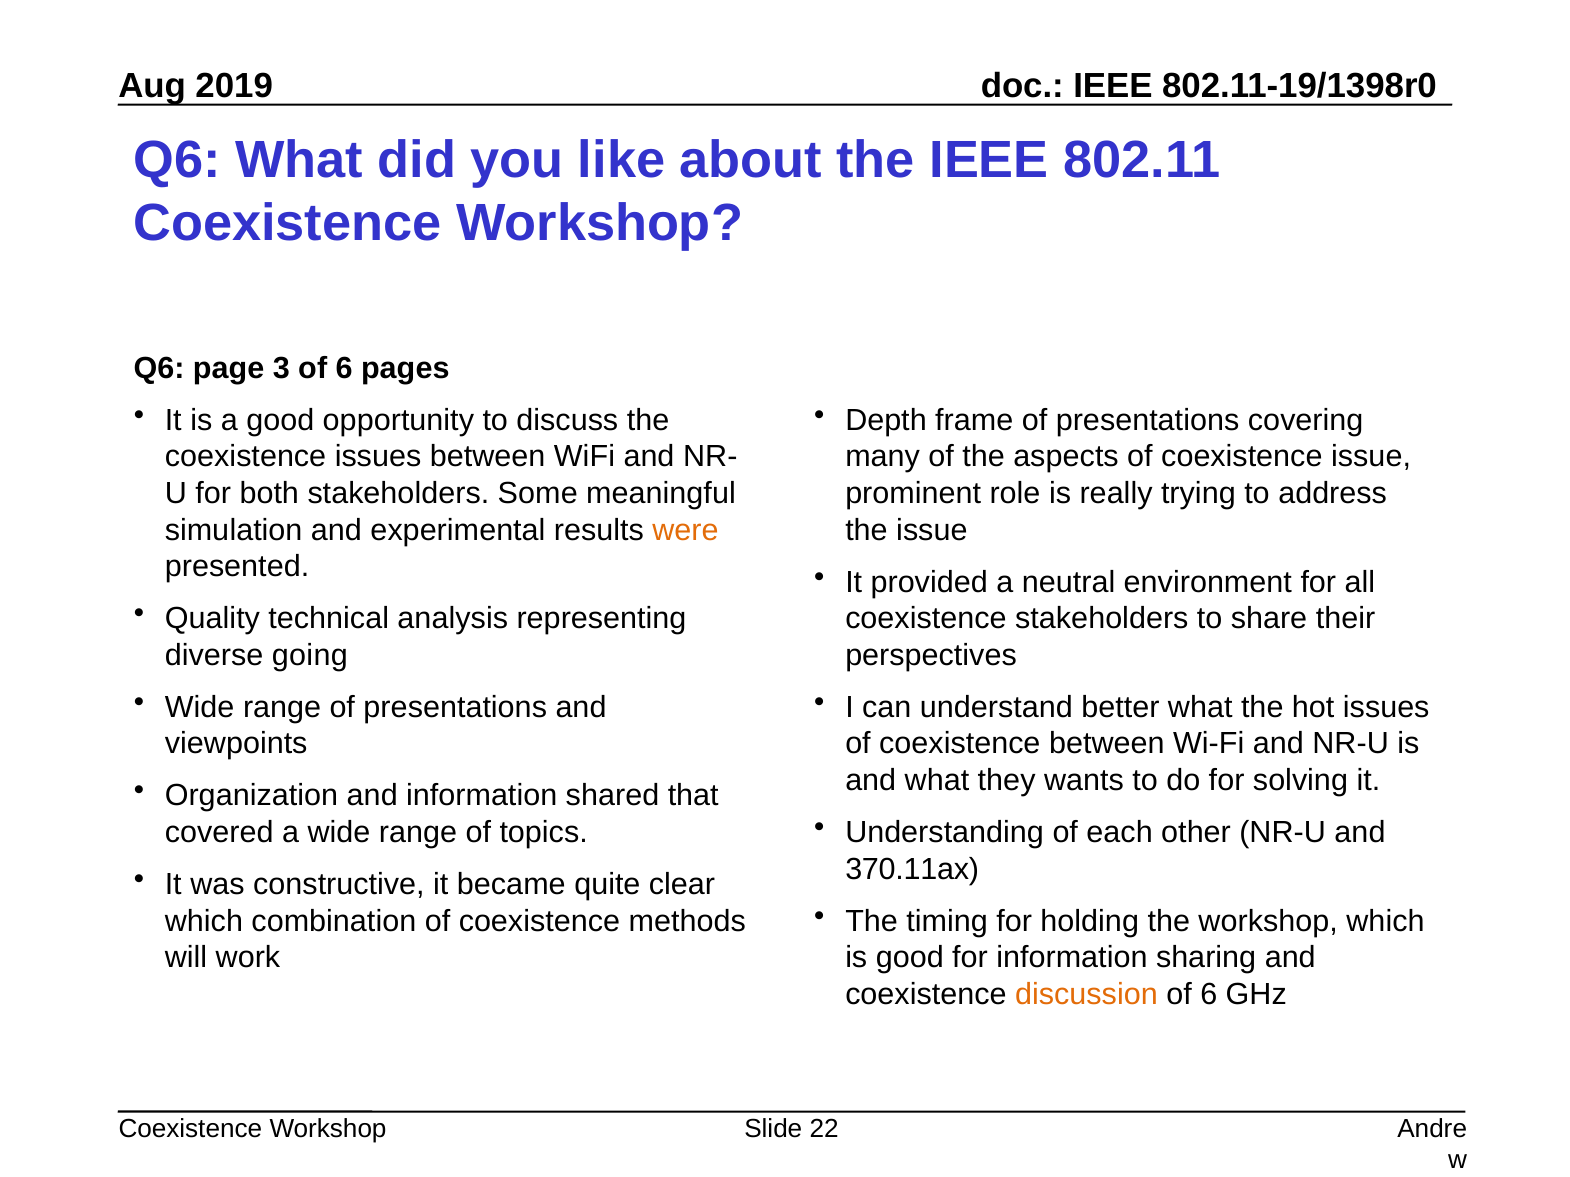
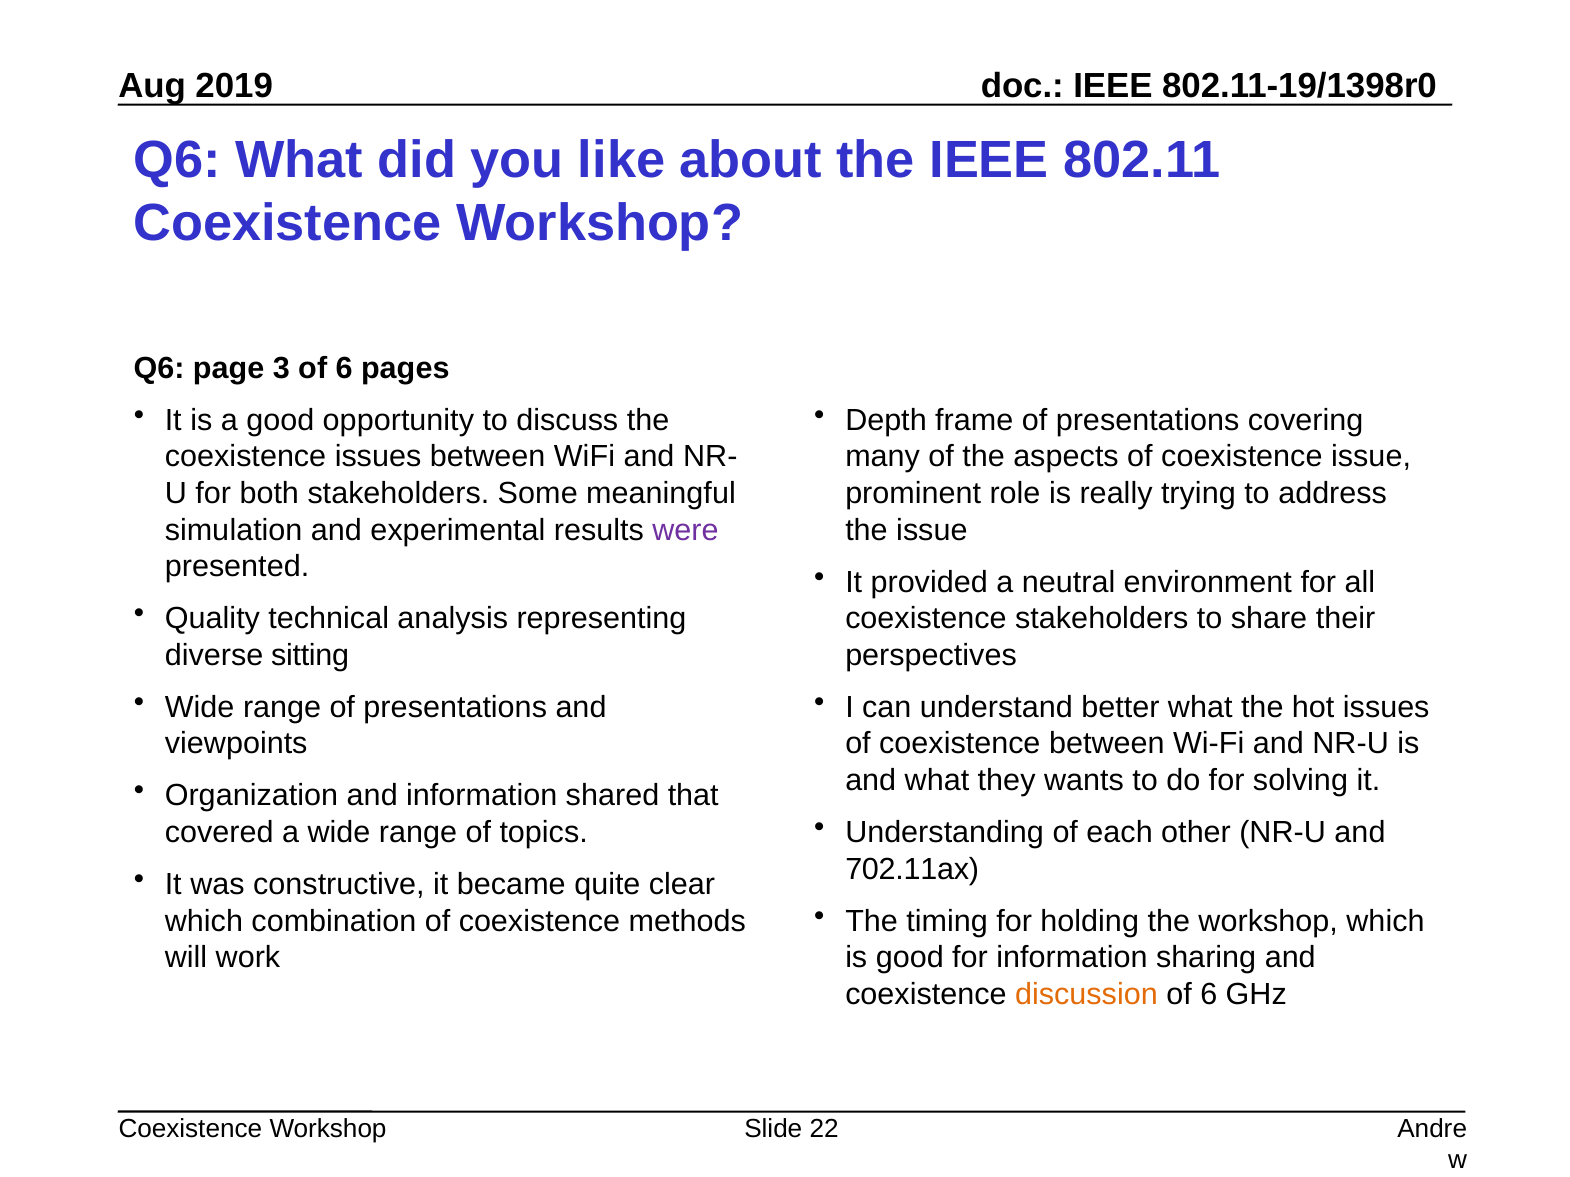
were colour: orange -> purple
going: going -> sitting
370.11ax: 370.11ax -> 702.11ax
